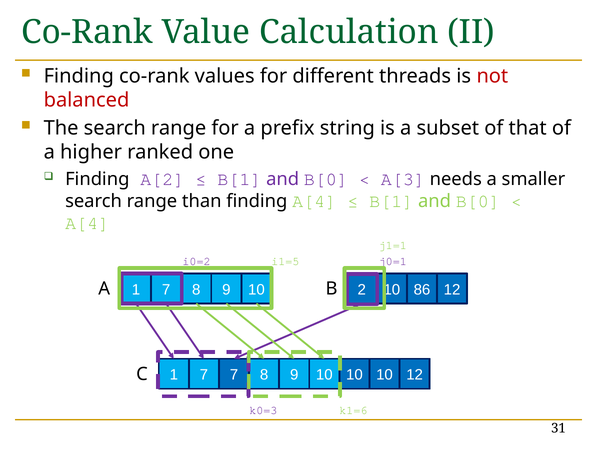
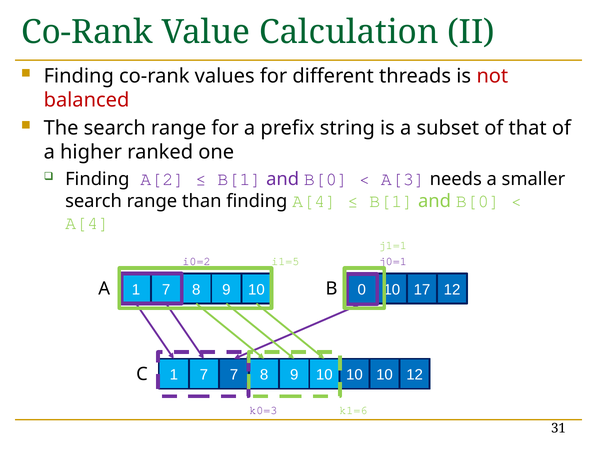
2: 2 -> 0
86: 86 -> 17
